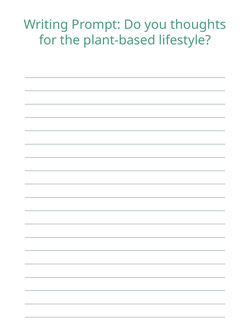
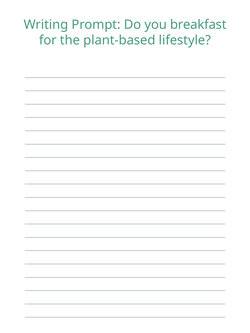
thoughts: thoughts -> breakfast
